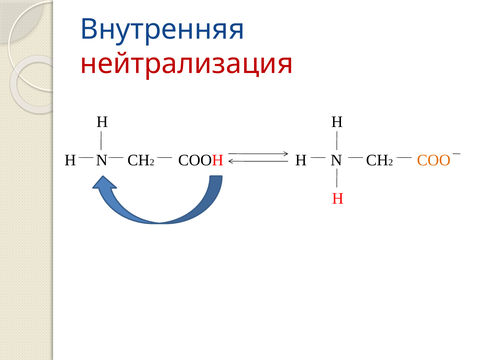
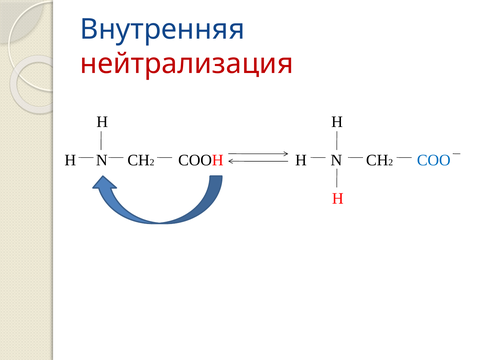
COO colour: orange -> blue
